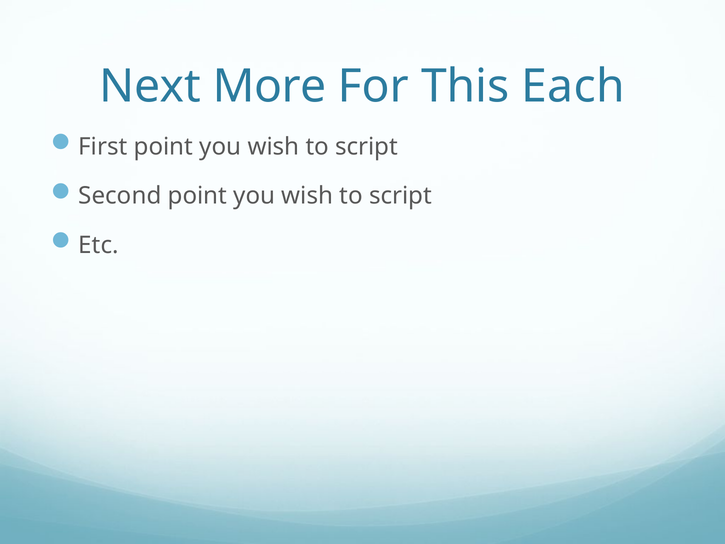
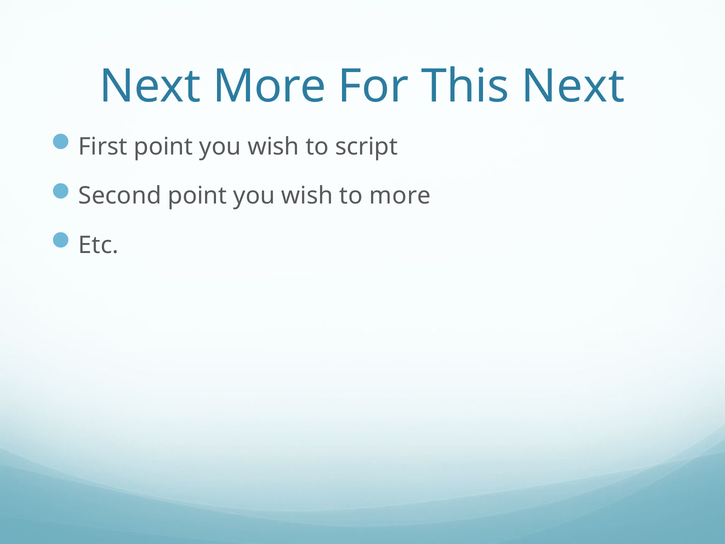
This Each: Each -> Next
script at (400, 196): script -> more
